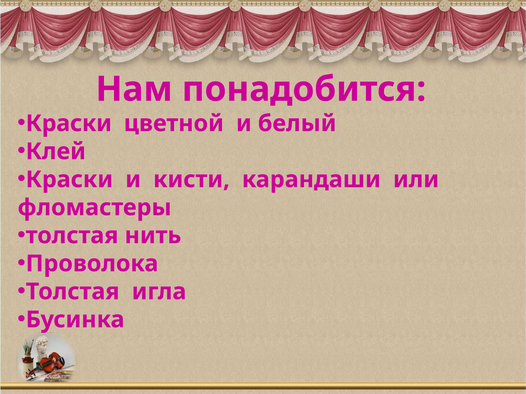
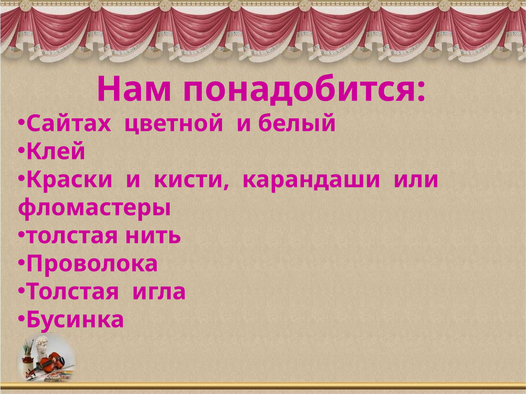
Краски at (69, 124): Краски -> Сайтах
